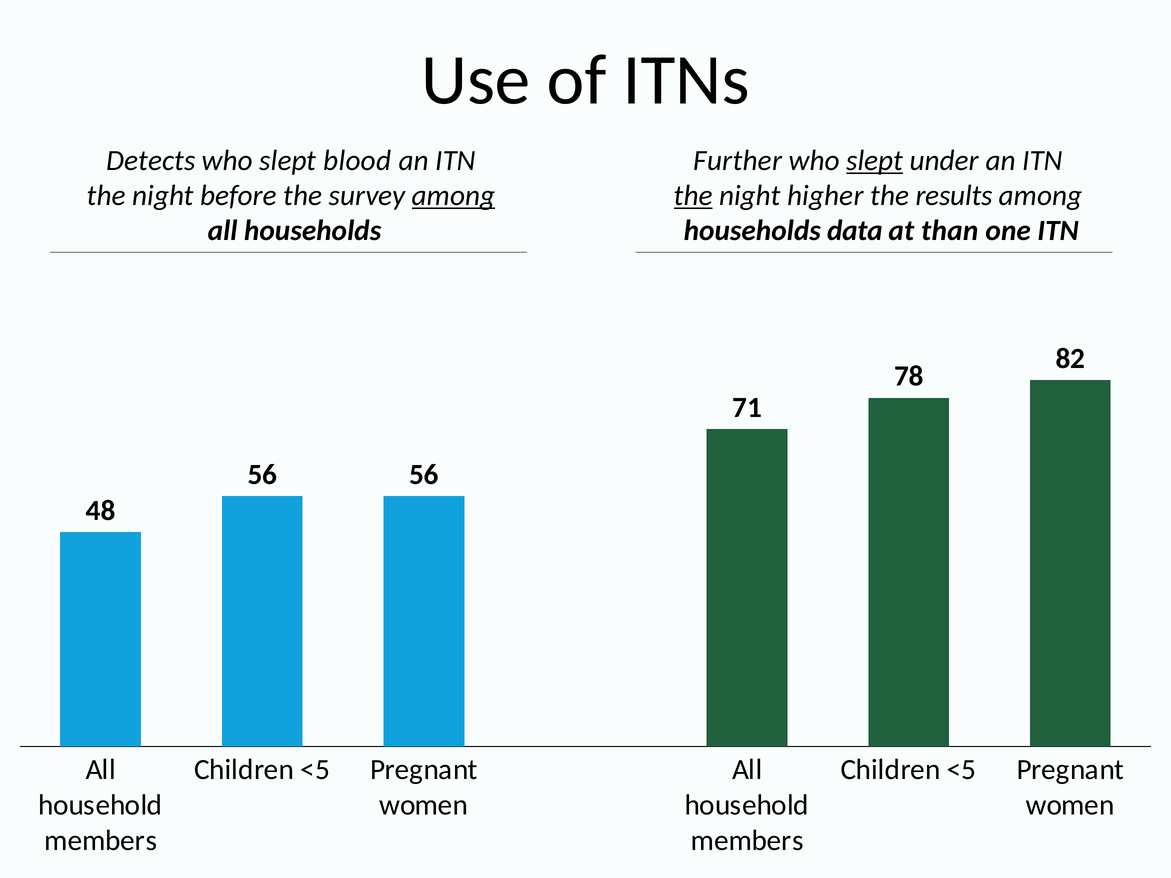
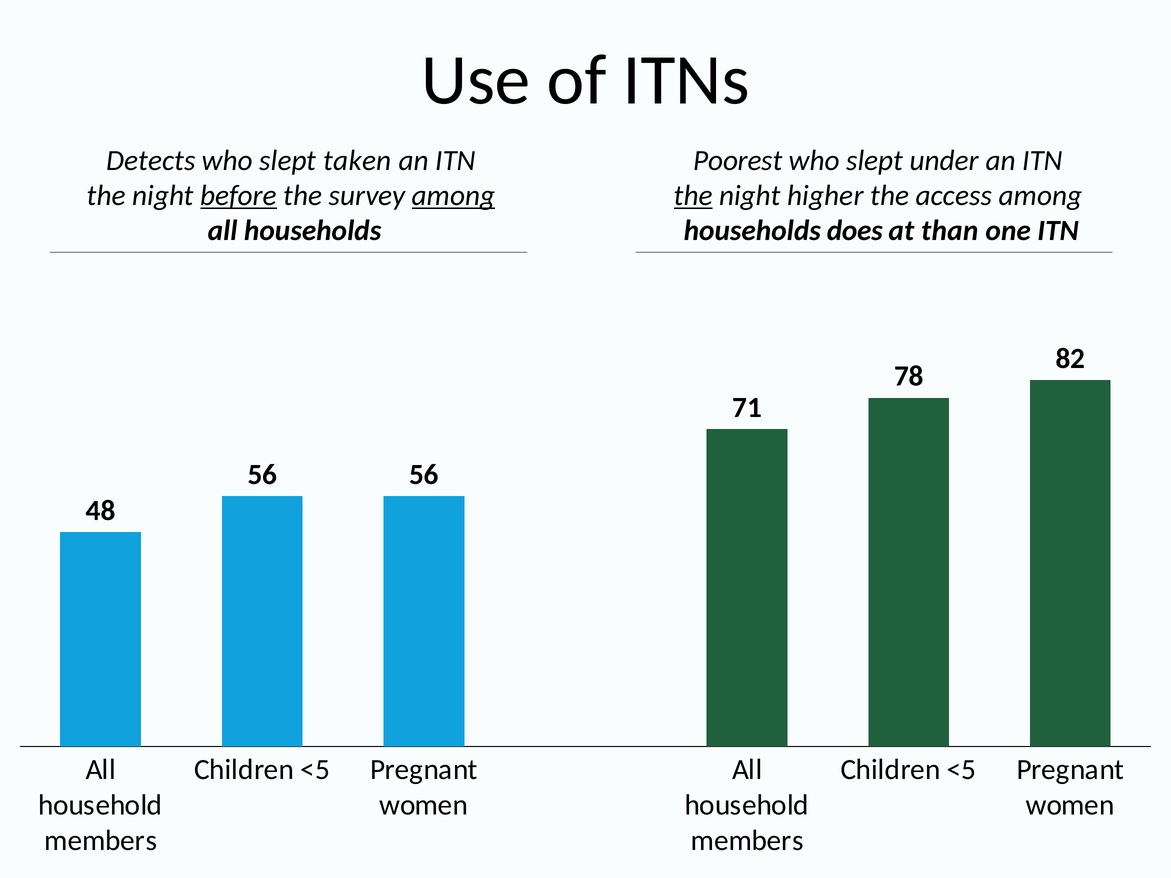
blood: blood -> taken
Further: Further -> Poorest
slept at (875, 161) underline: present -> none
before underline: none -> present
results: results -> access
data: data -> does
